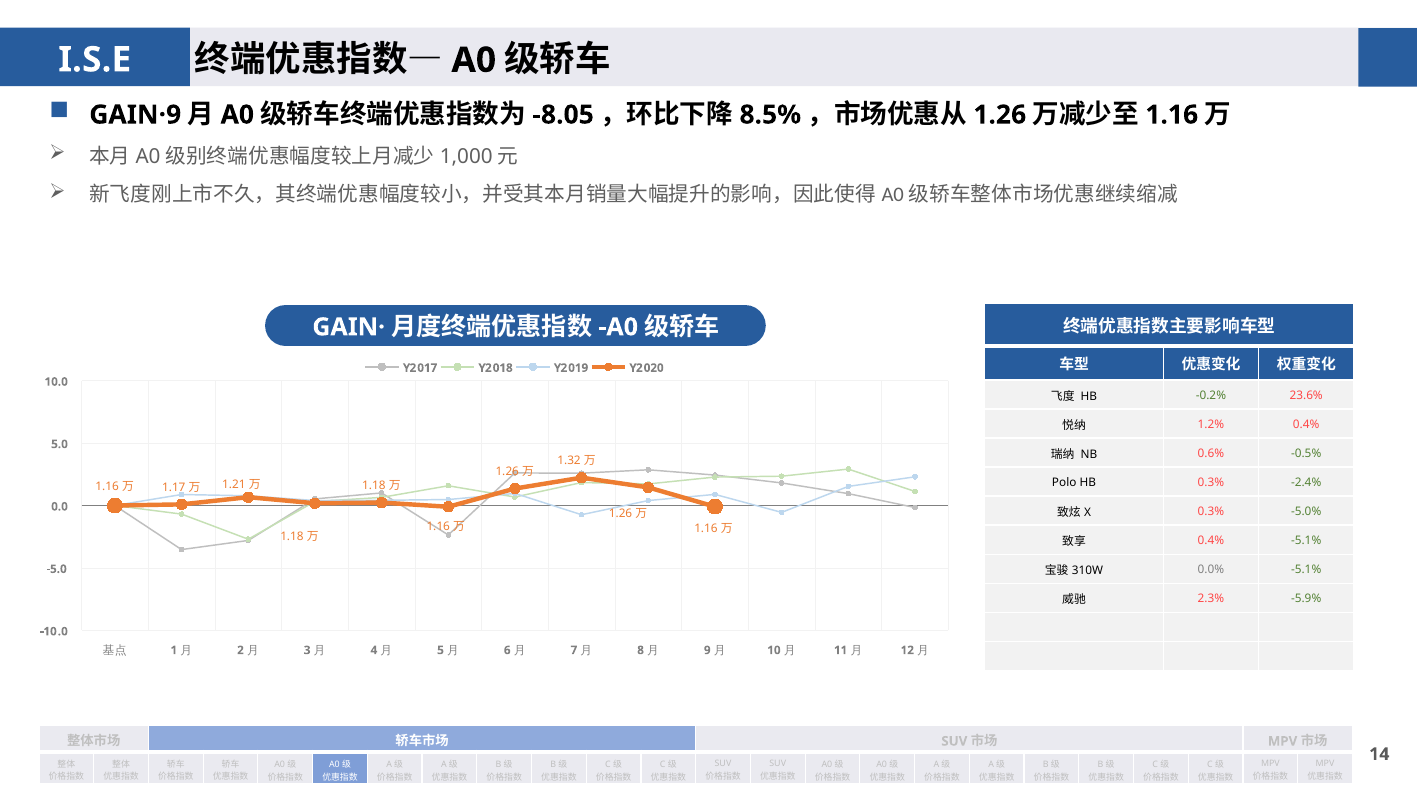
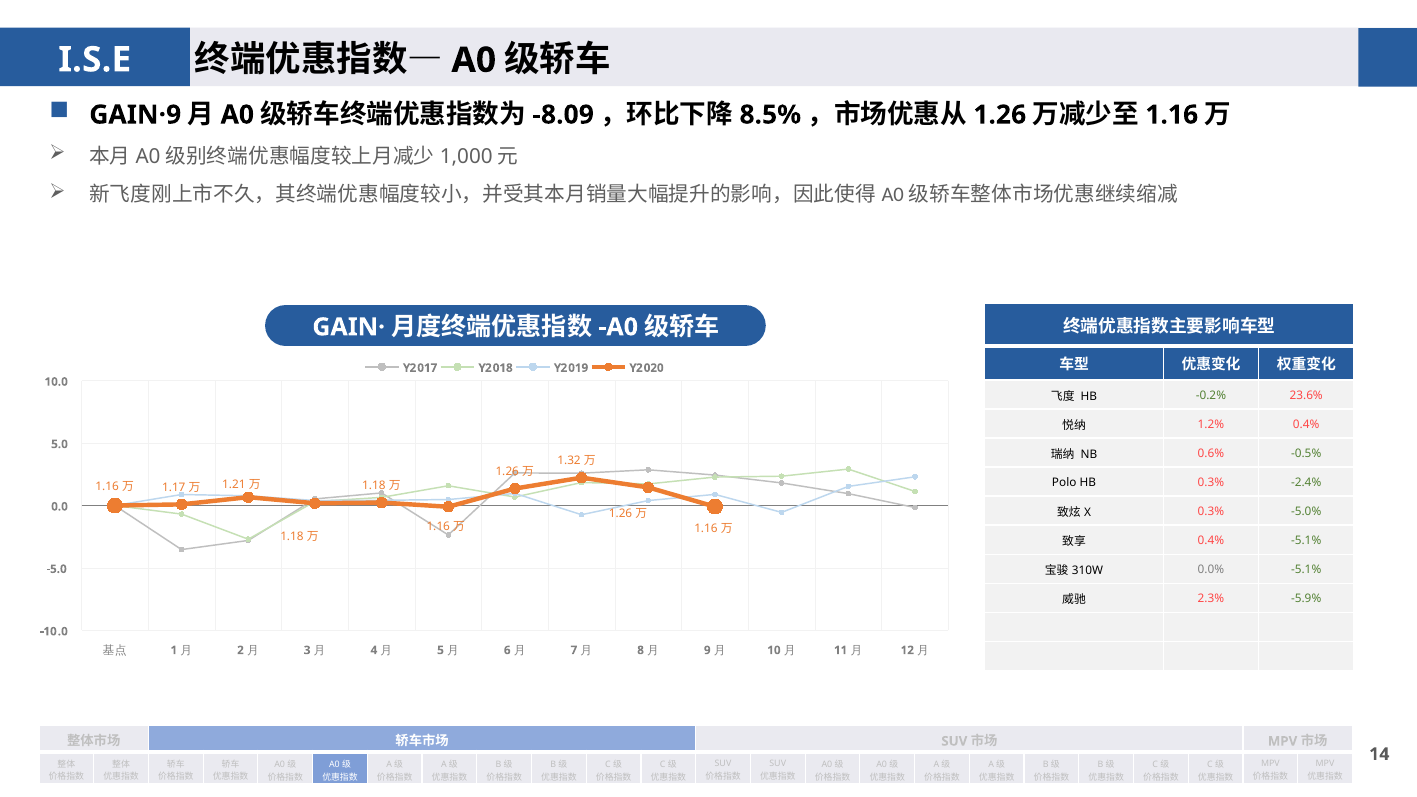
-8.05: -8.05 -> -8.09
